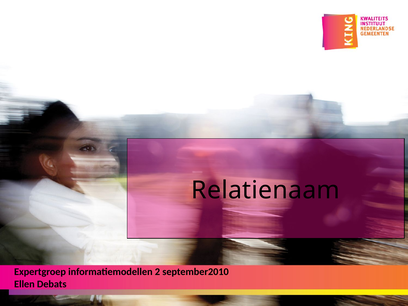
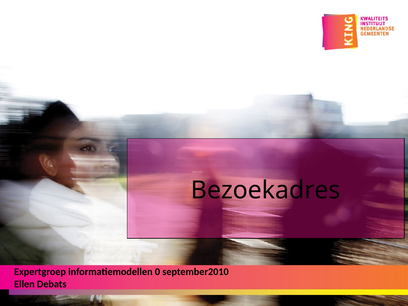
Relatienaam: Relatienaam -> Bezoekadres
2: 2 -> 0
